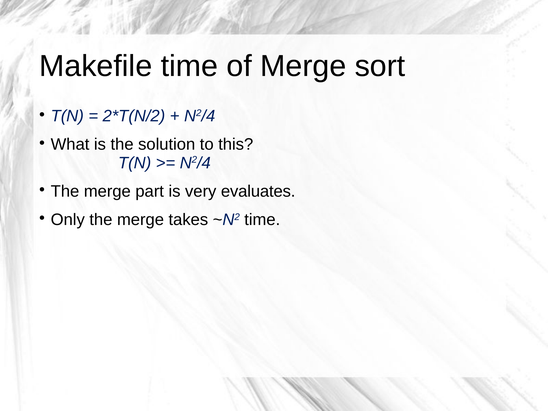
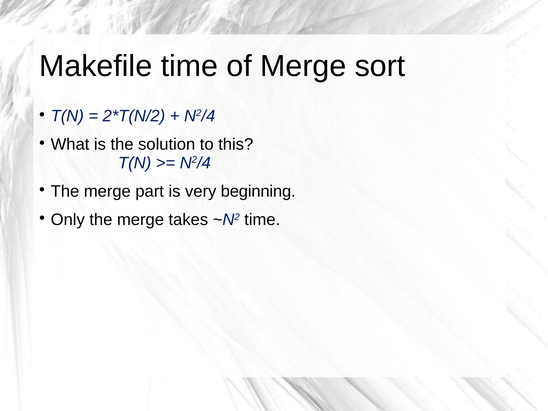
evaluates: evaluates -> beginning
